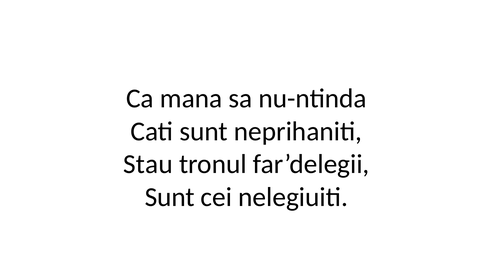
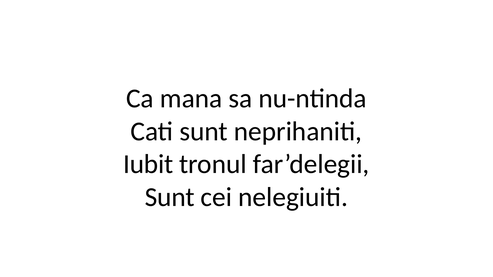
Stau: Stau -> Iubit
